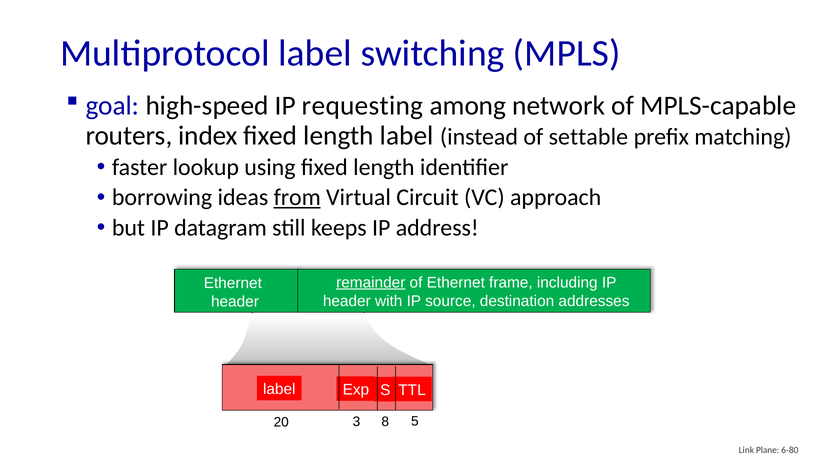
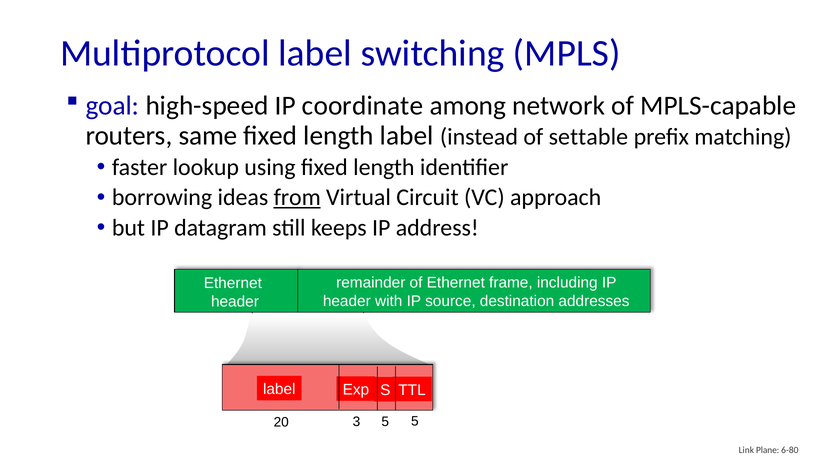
requesting: requesting -> coordinate
index: index -> same
remainder at (371, 282) underline: present -> none
3 8: 8 -> 5
